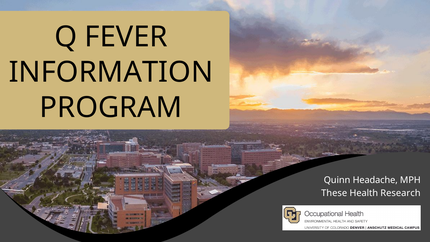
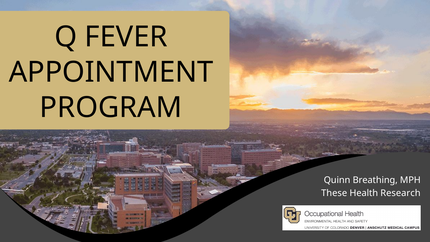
INFORMATION: INFORMATION -> APPOINTMENT
Headache: Headache -> Breathing
